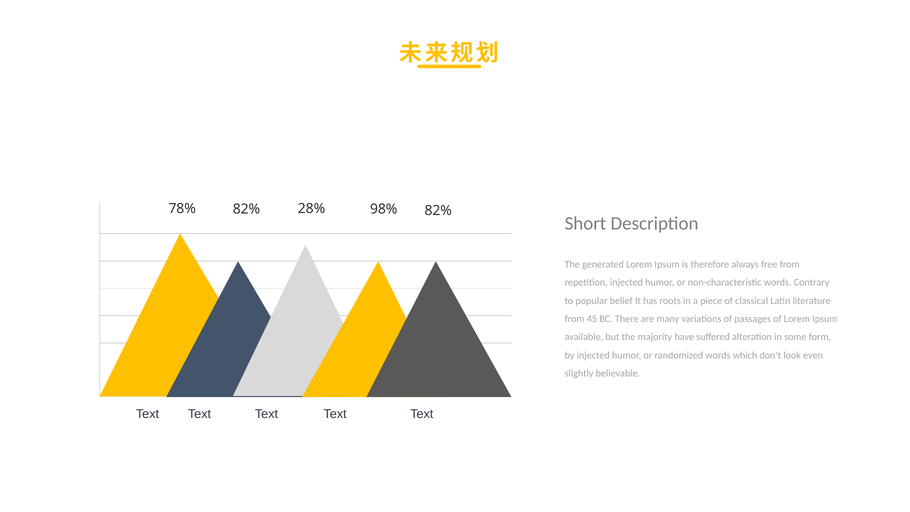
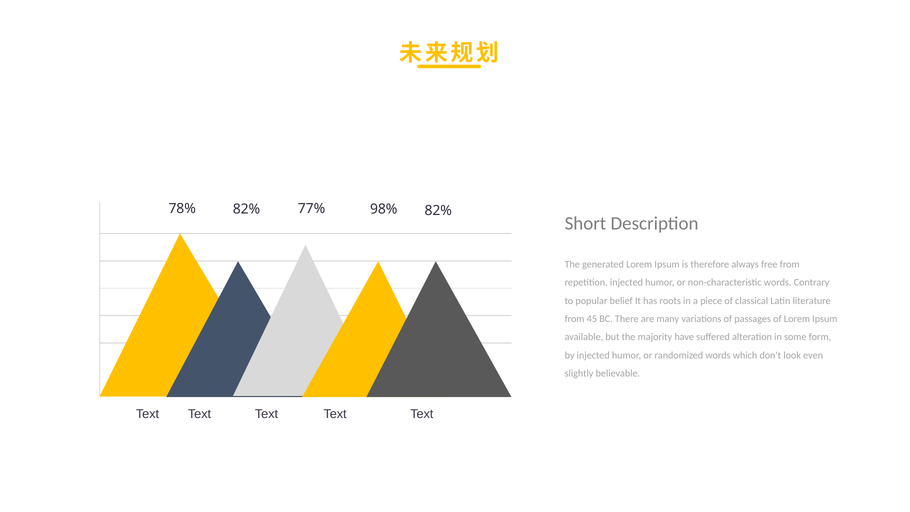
28%: 28% -> 77%
